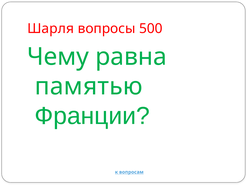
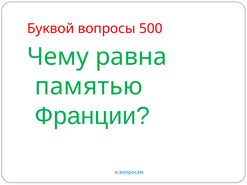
Шарля: Шарля -> Буквой
